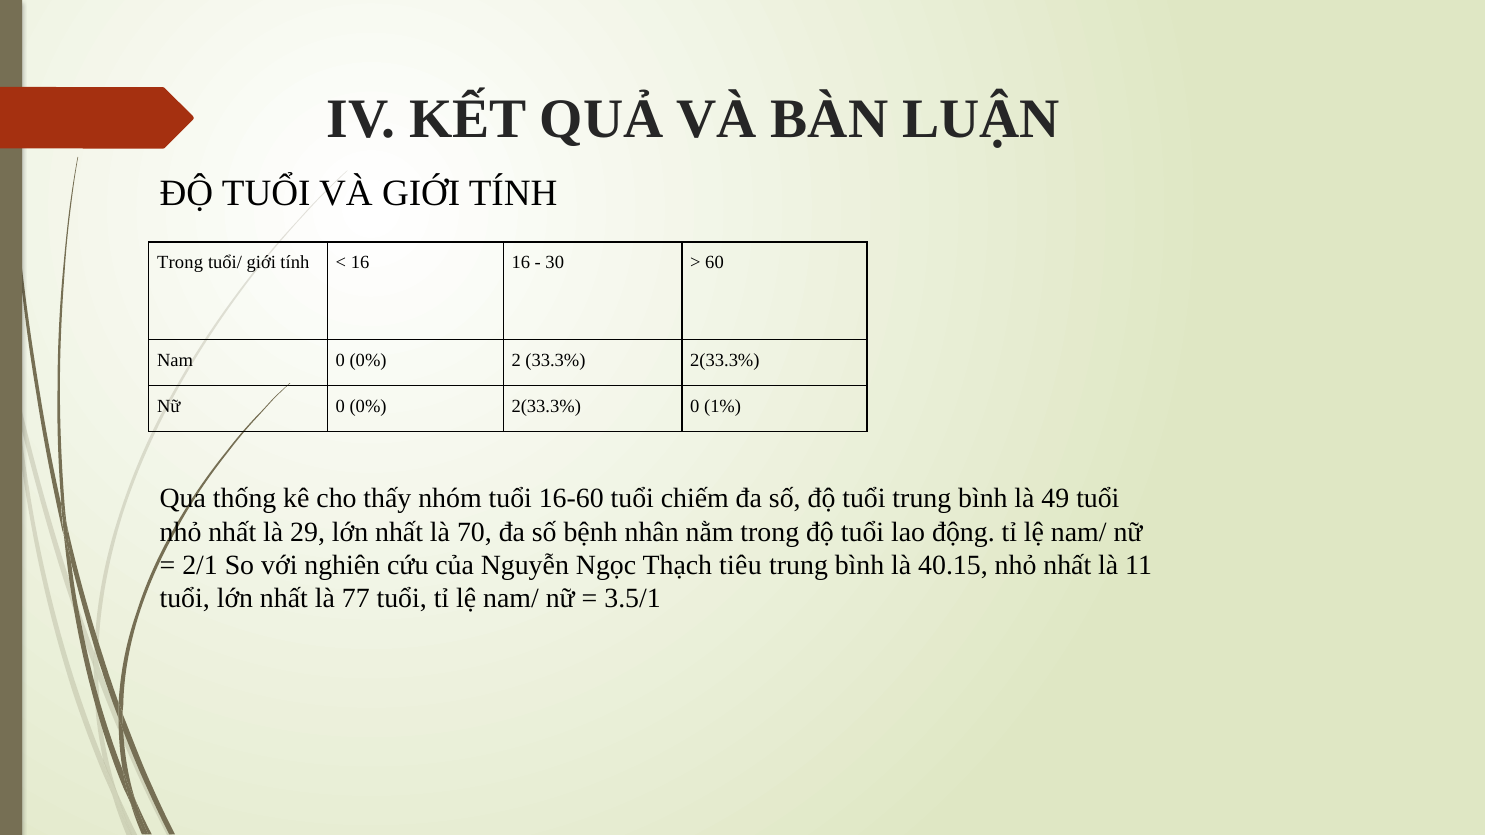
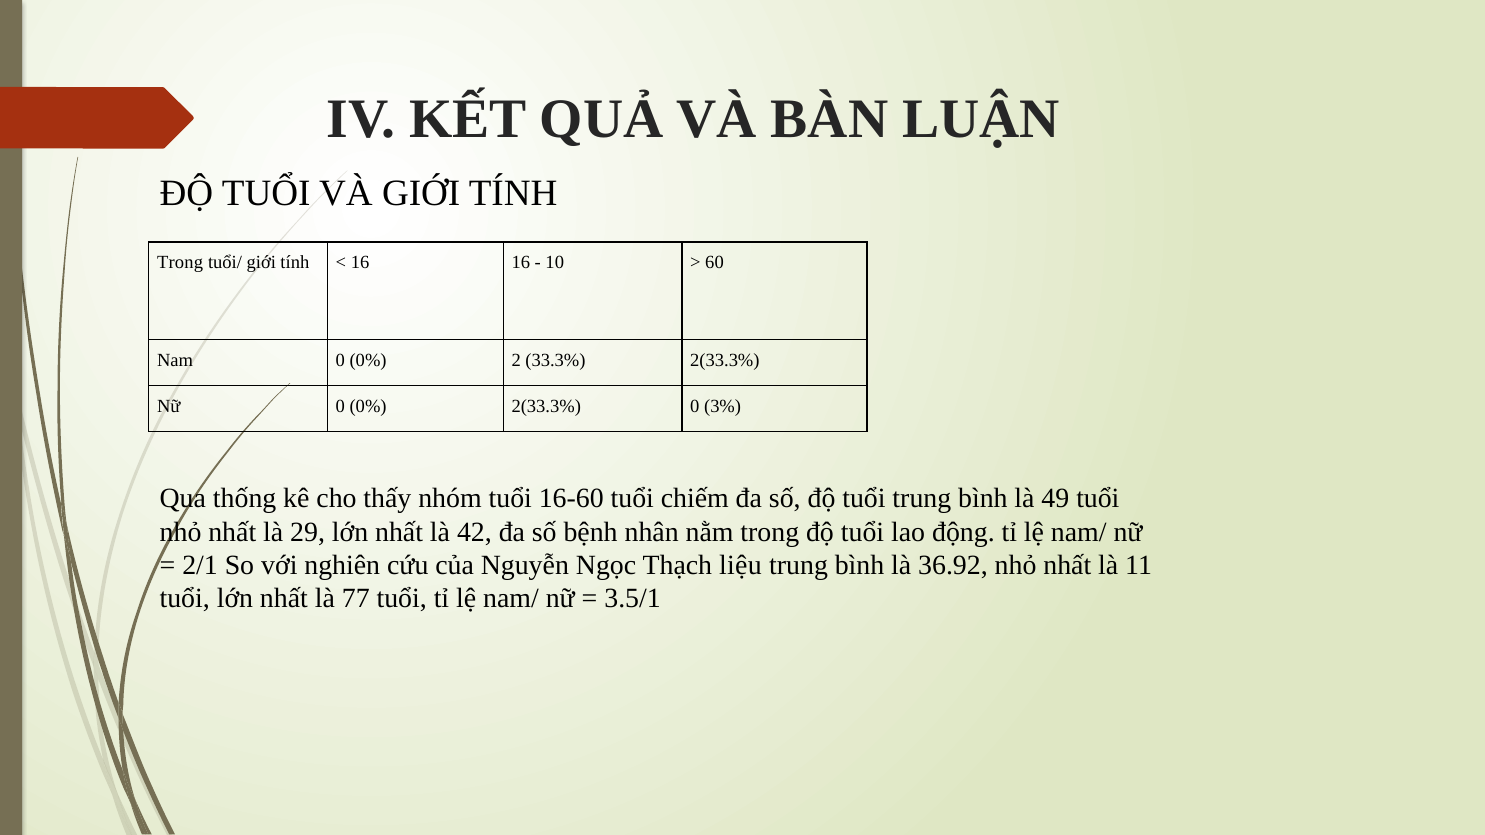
30: 30 -> 10
1%: 1% -> 3%
70: 70 -> 42
tiêu: tiêu -> liệu
40.15: 40.15 -> 36.92
